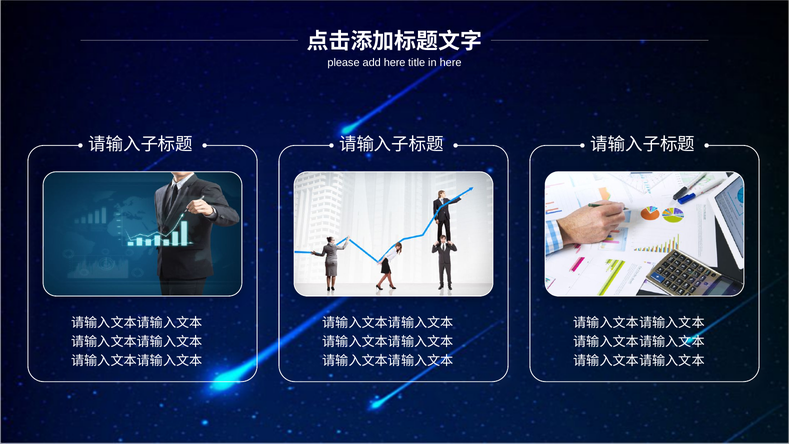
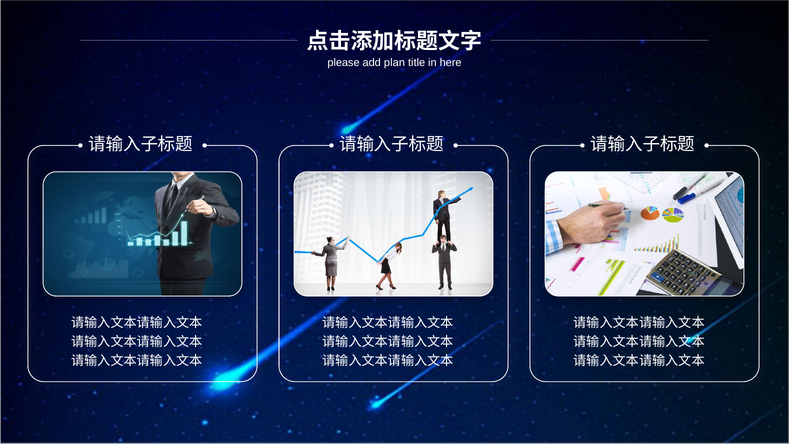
add here: here -> plan
